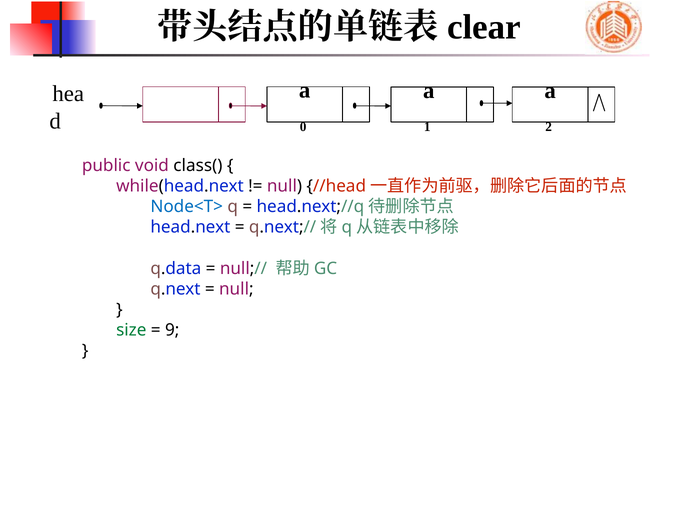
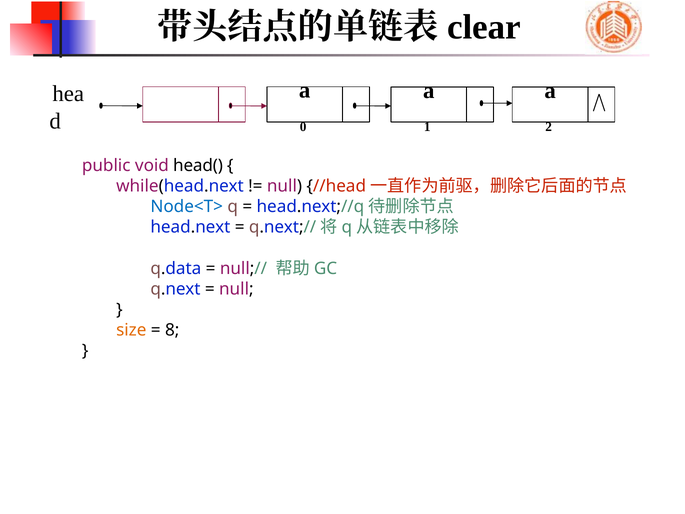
class(: class( -> head(
size colour: green -> orange
9: 9 -> 8
